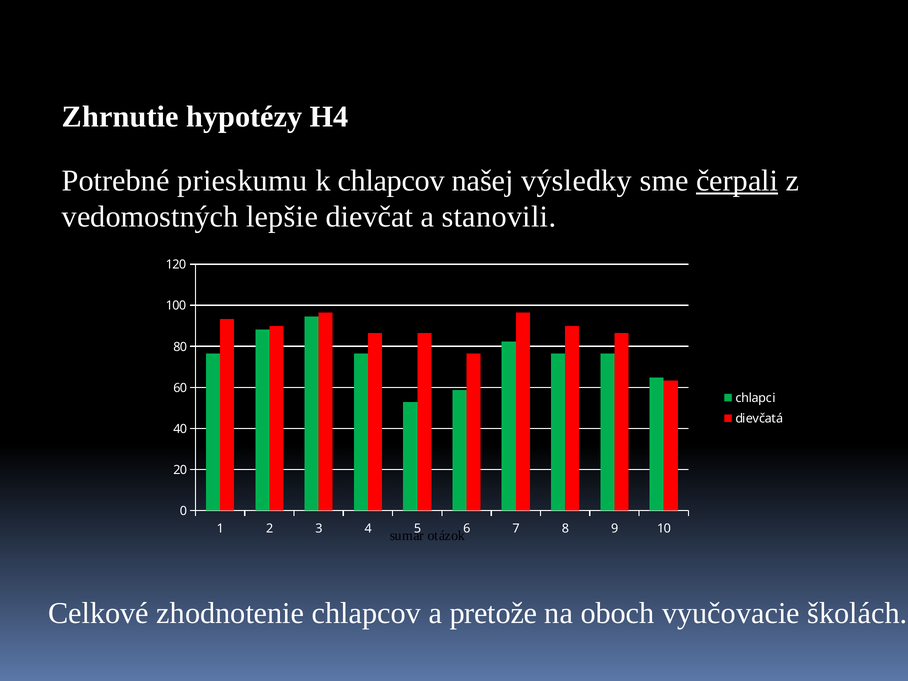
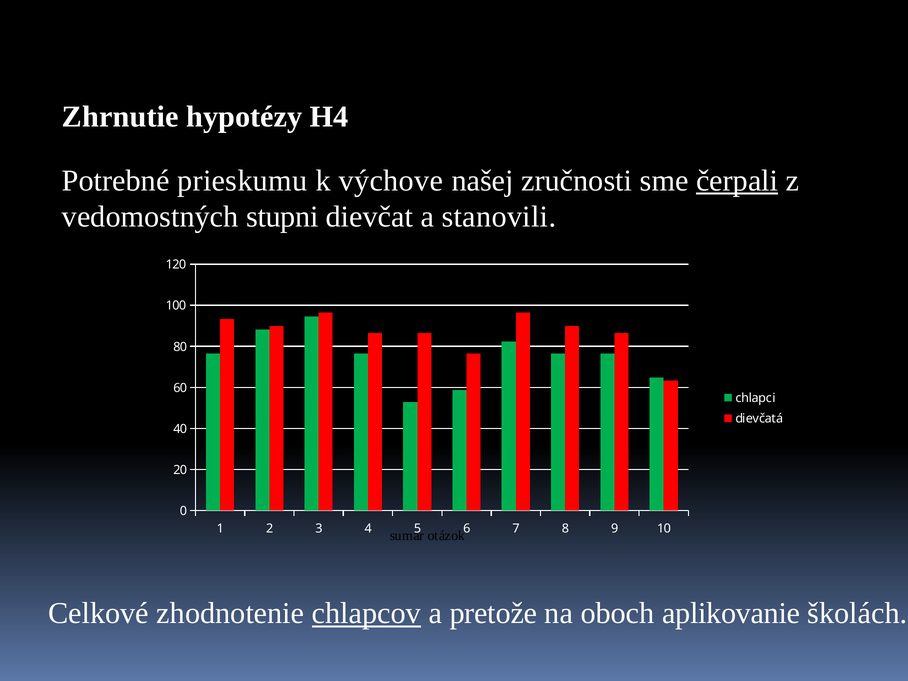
k chlapcov: chlapcov -> výchove
výsledky: výsledky -> zručnosti
lepšie: lepšie -> stupni
chlapcov at (366, 613) underline: none -> present
vyučovacie: vyučovacie -> aplikovanie
